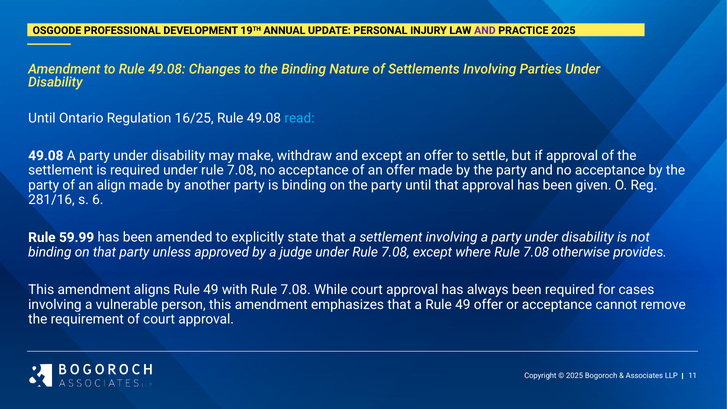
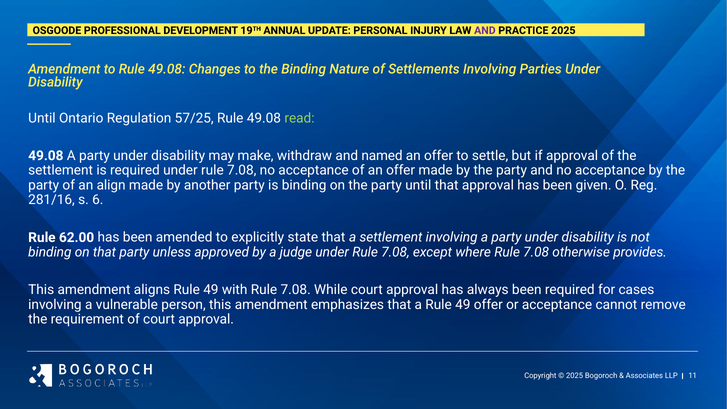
16/25: 16/25 -> 57/25
read colour: light blue -> light green
and except: except -> named
59.99: 59.99 -> 62.00
